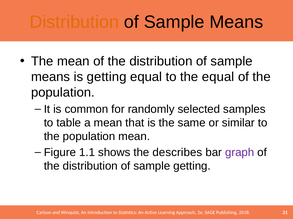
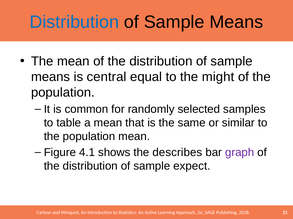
Distribution at (74, 22) colour: orange -> blue
is getting: getting -> central
the equal: equal -> might
1.1: 1.1 -> 4.1
sample getting: getting -> expect
